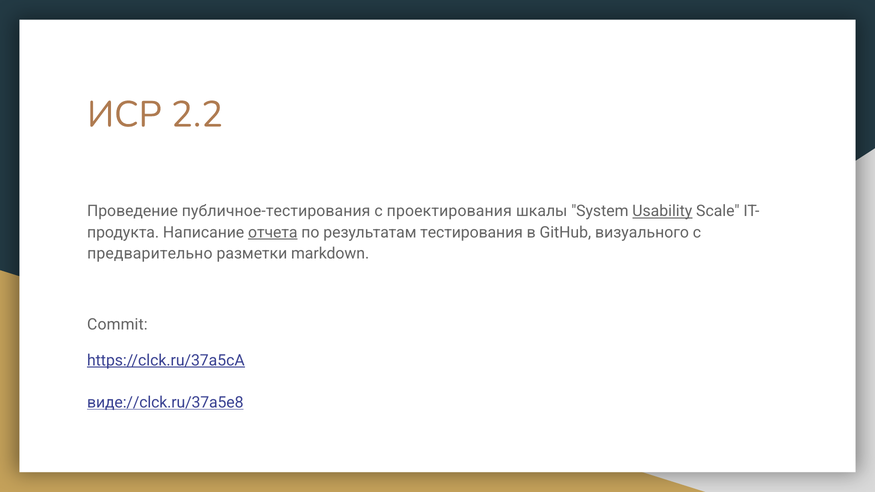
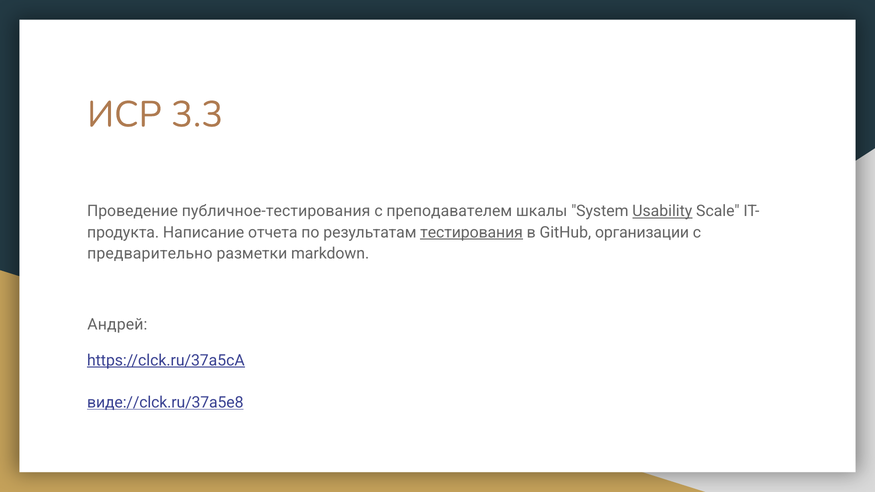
2.2: 2.2 -> 3.3
проектирования: проектирования -> преподавателем
отчета underline: present -> none
тестирования underline: none -> present
визуального: визуального -> организации
Commit: Commit -> Андрей
